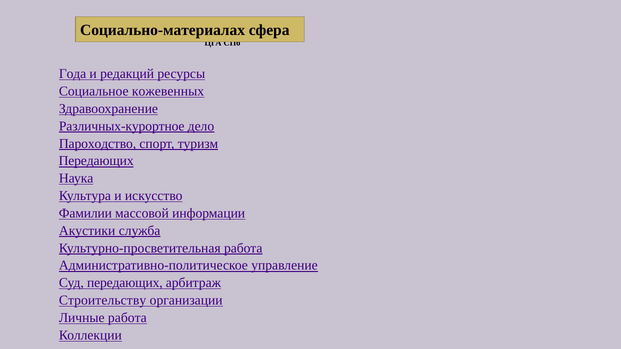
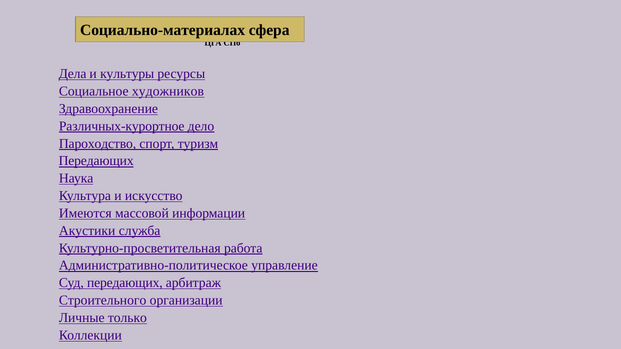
Года: Года -> Дела
редакций: редакций -> культуры
кожевенных: кожевенных -> художников
Фамилии: Фамилии -> Имеются
Строительству: Строительству -> Строительного
Личные работа: работа -> только
